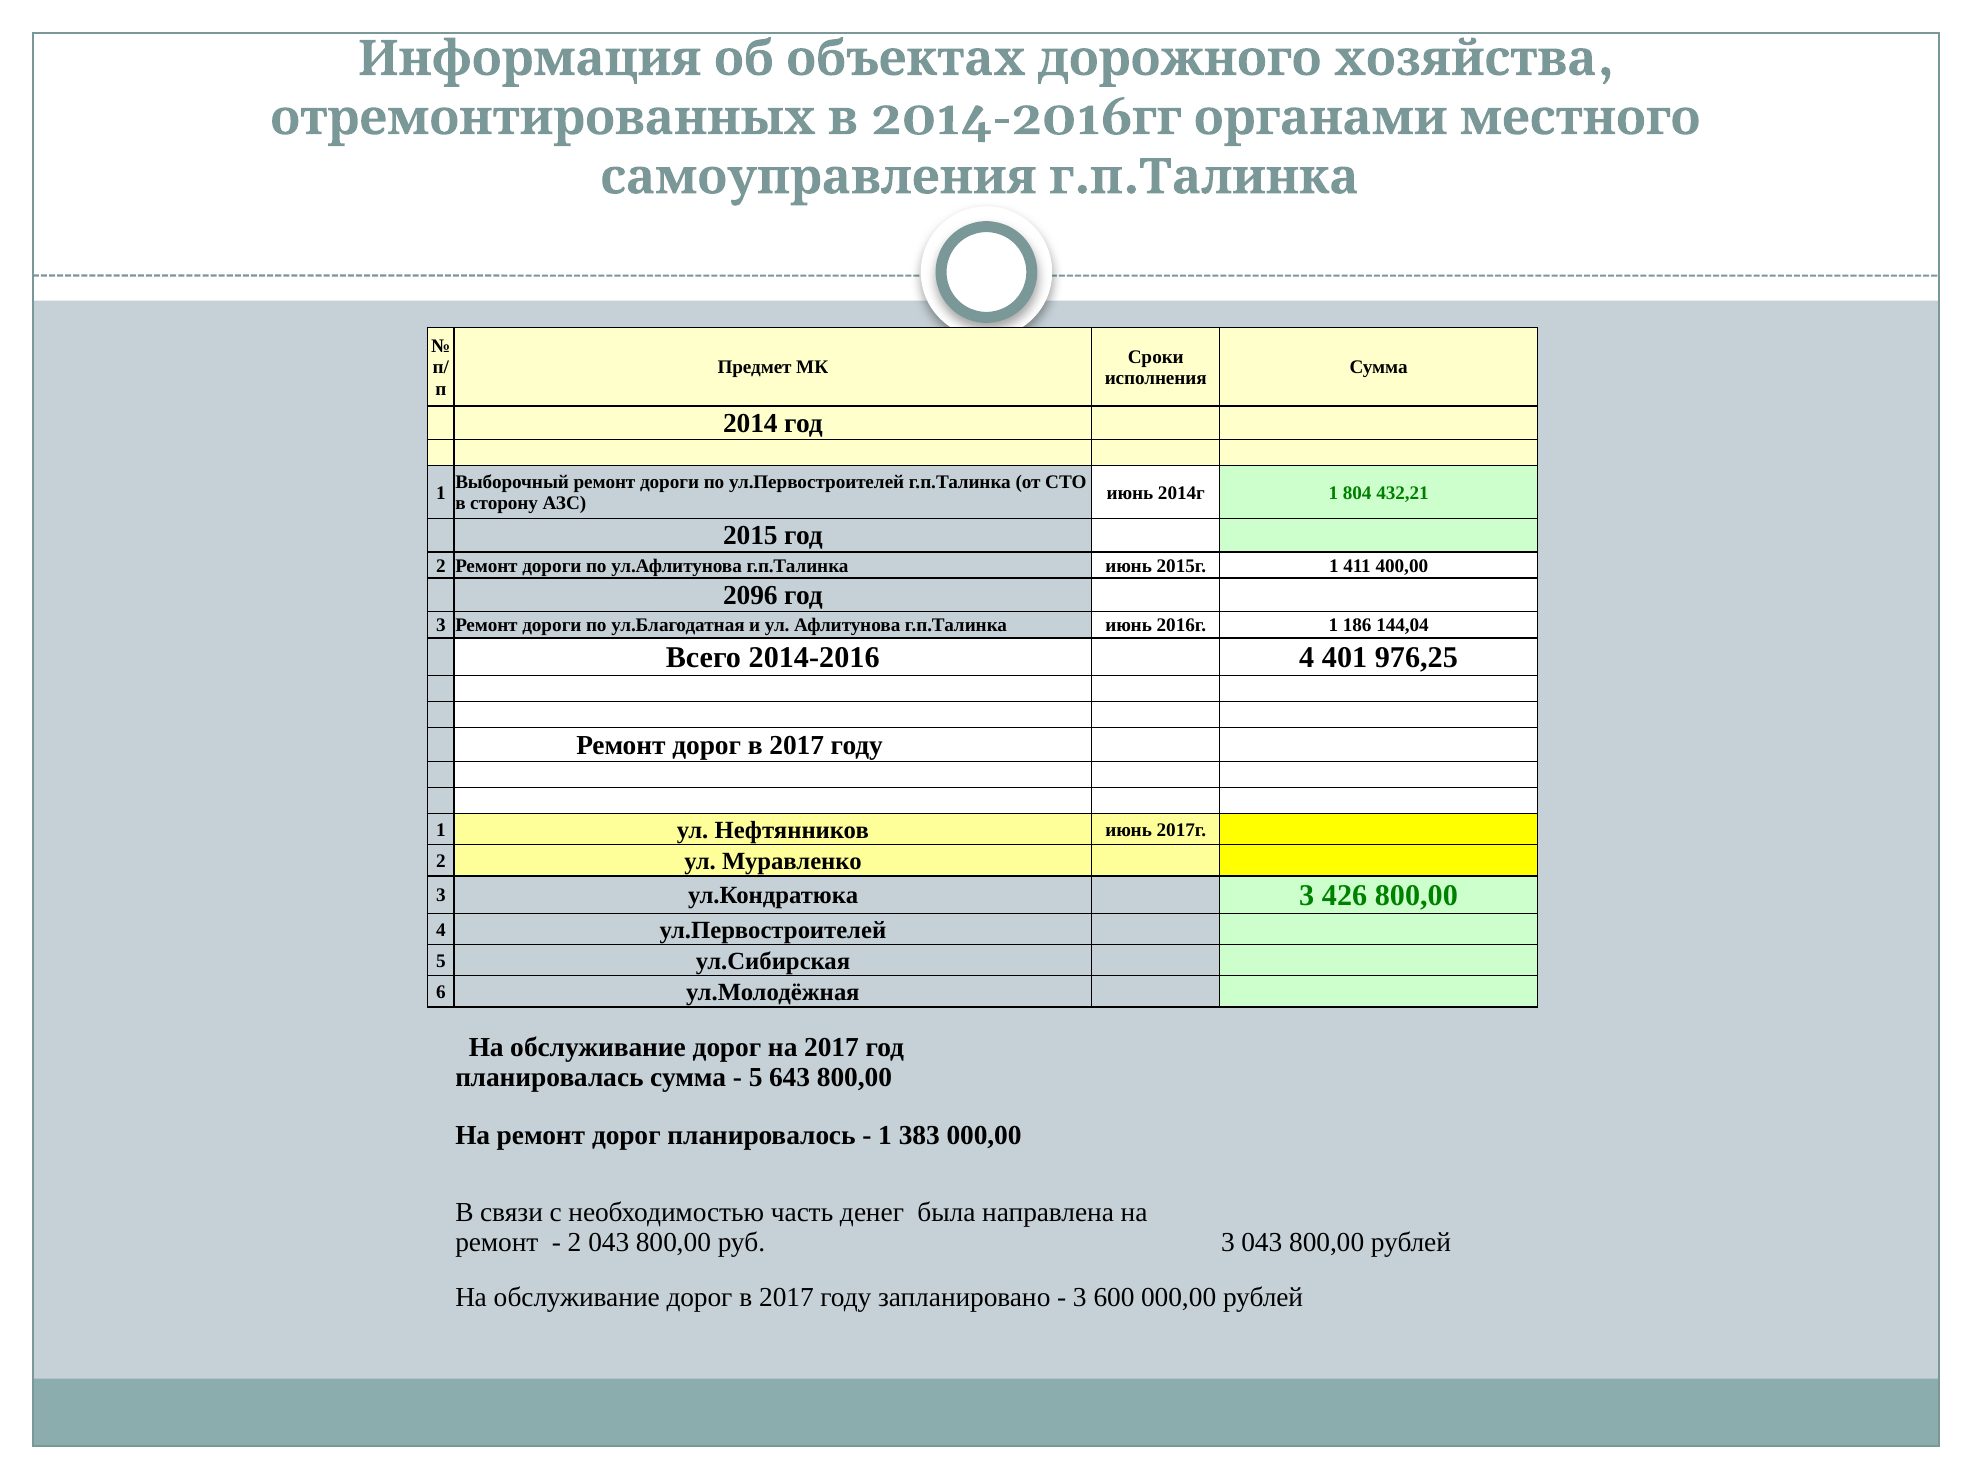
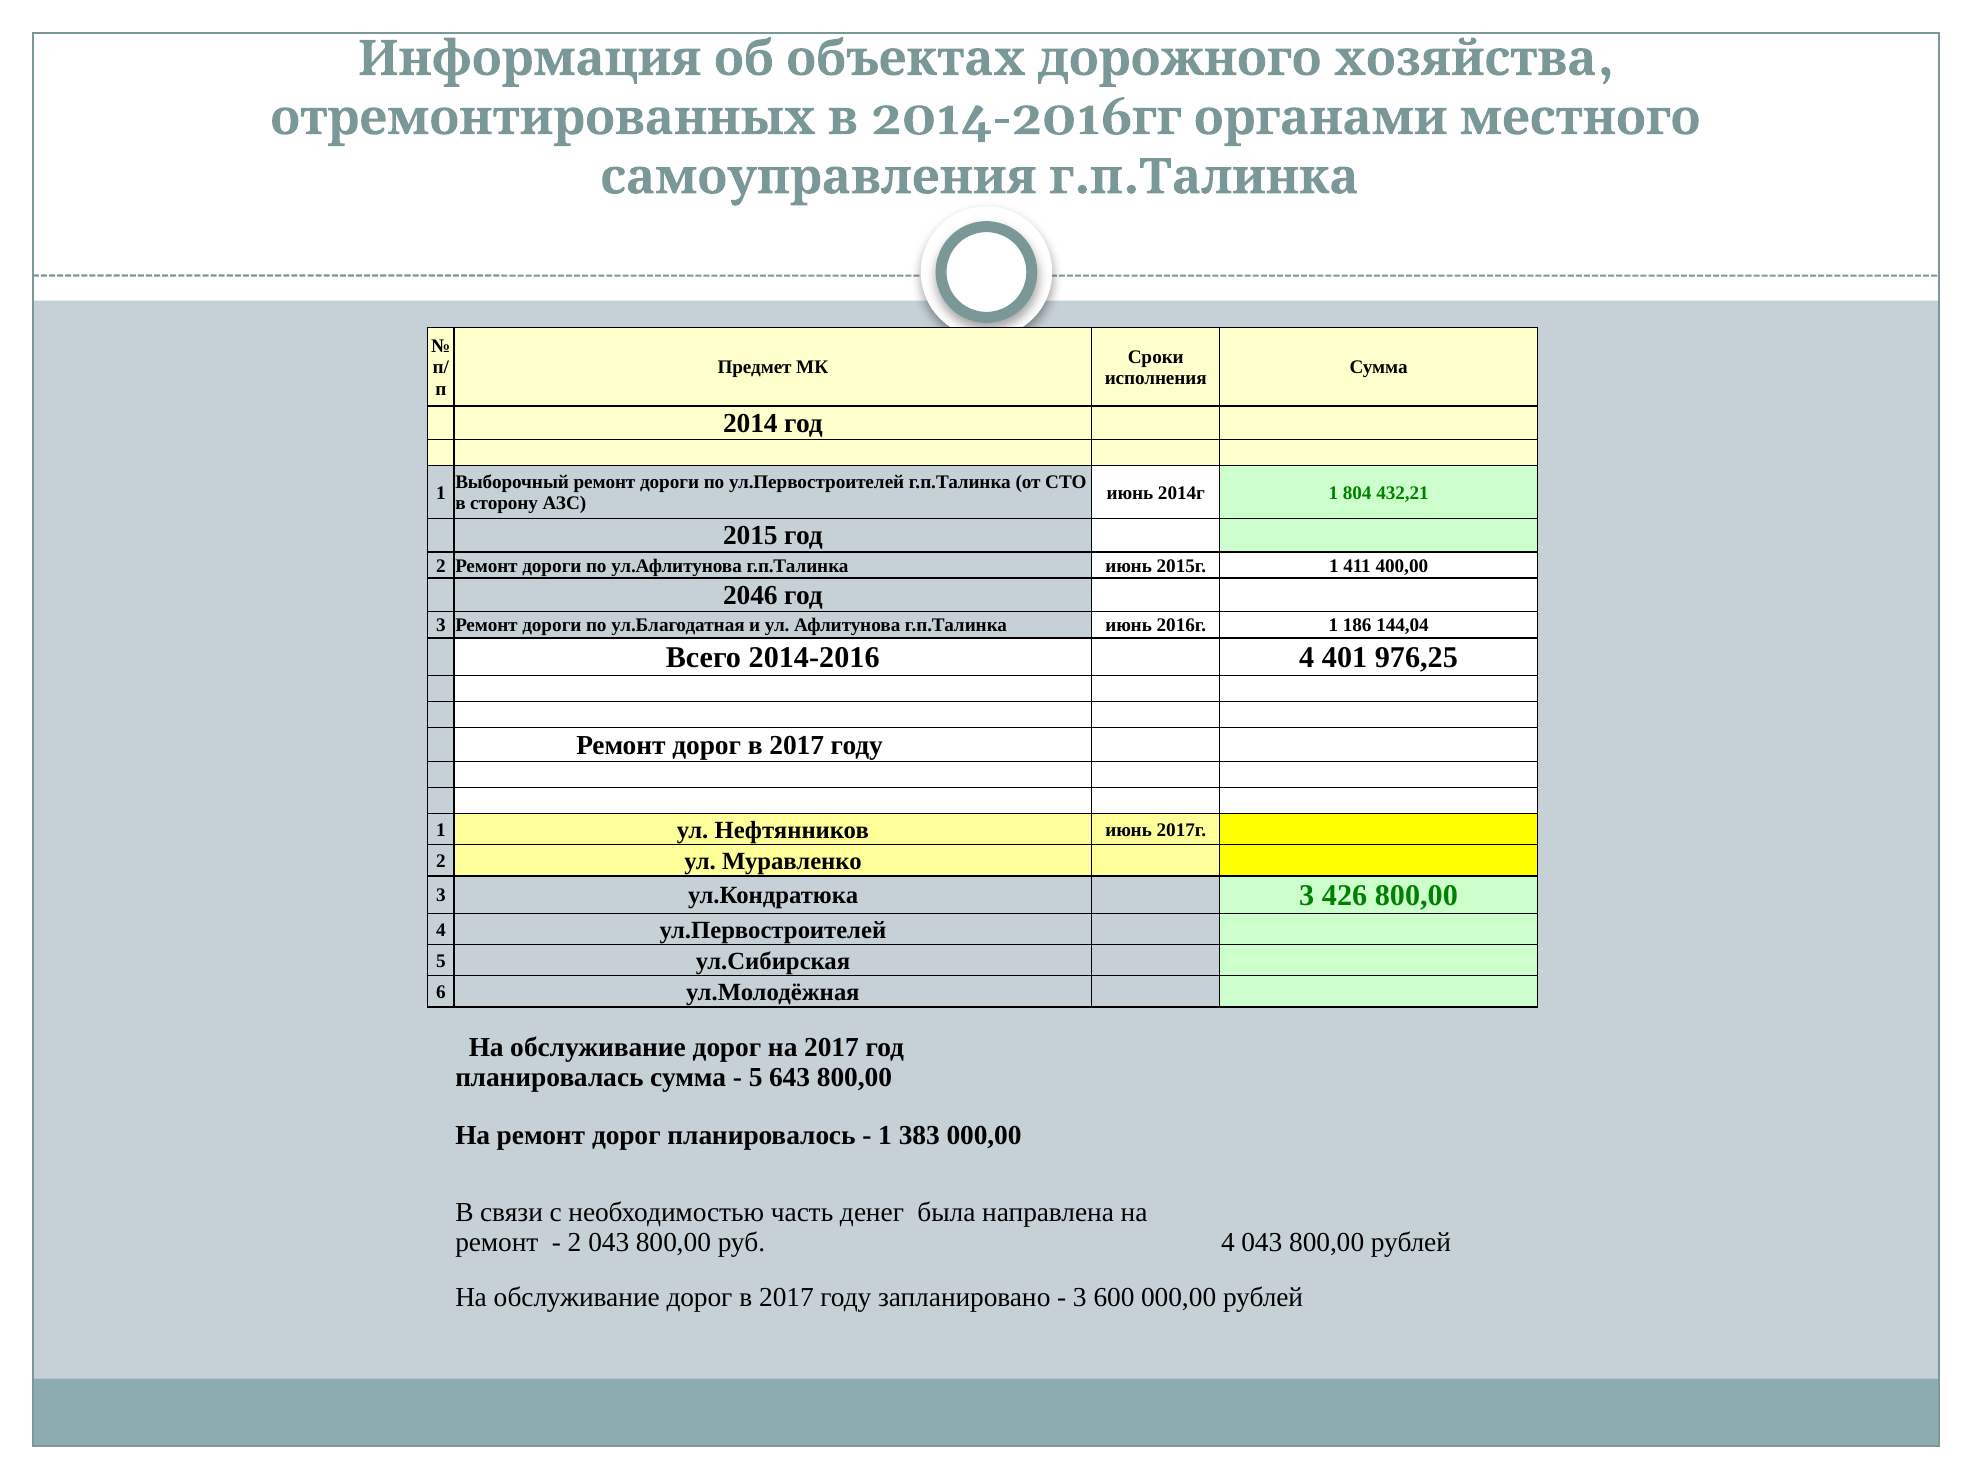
2096: 2096 -> 2046
руб 3: 3 -> 4
